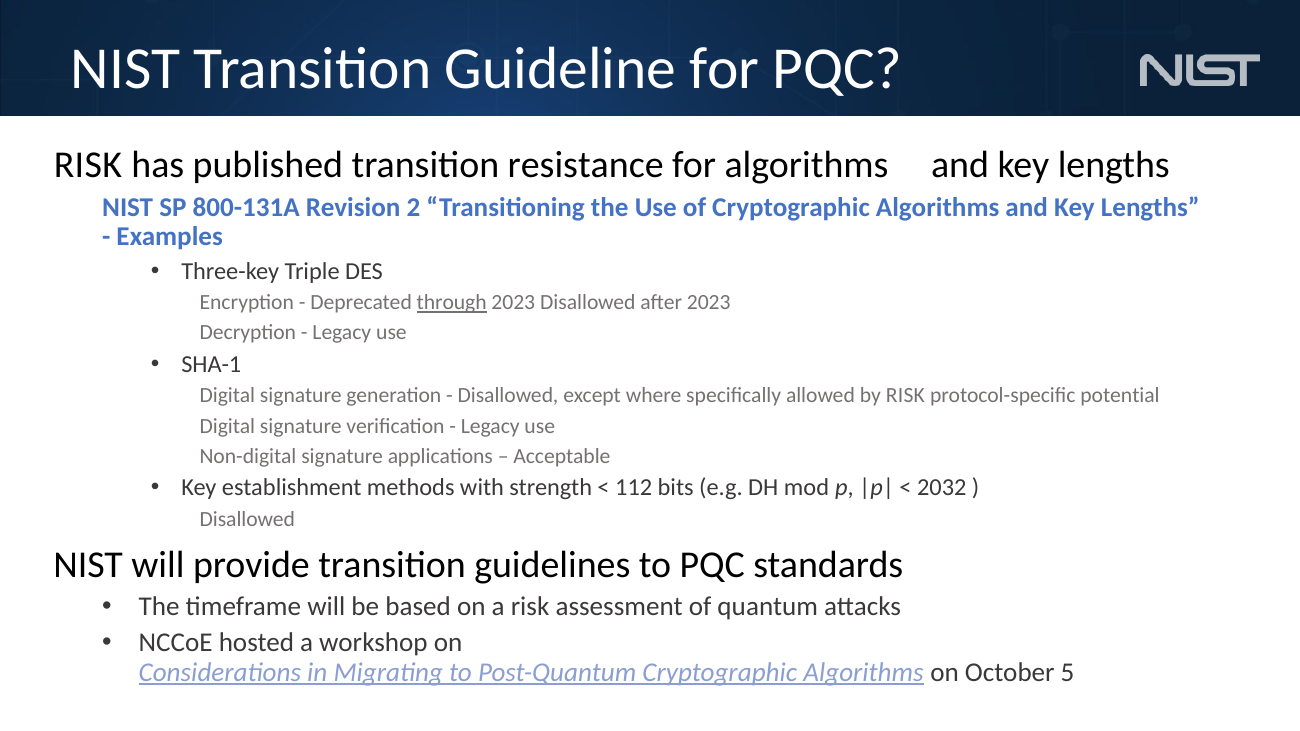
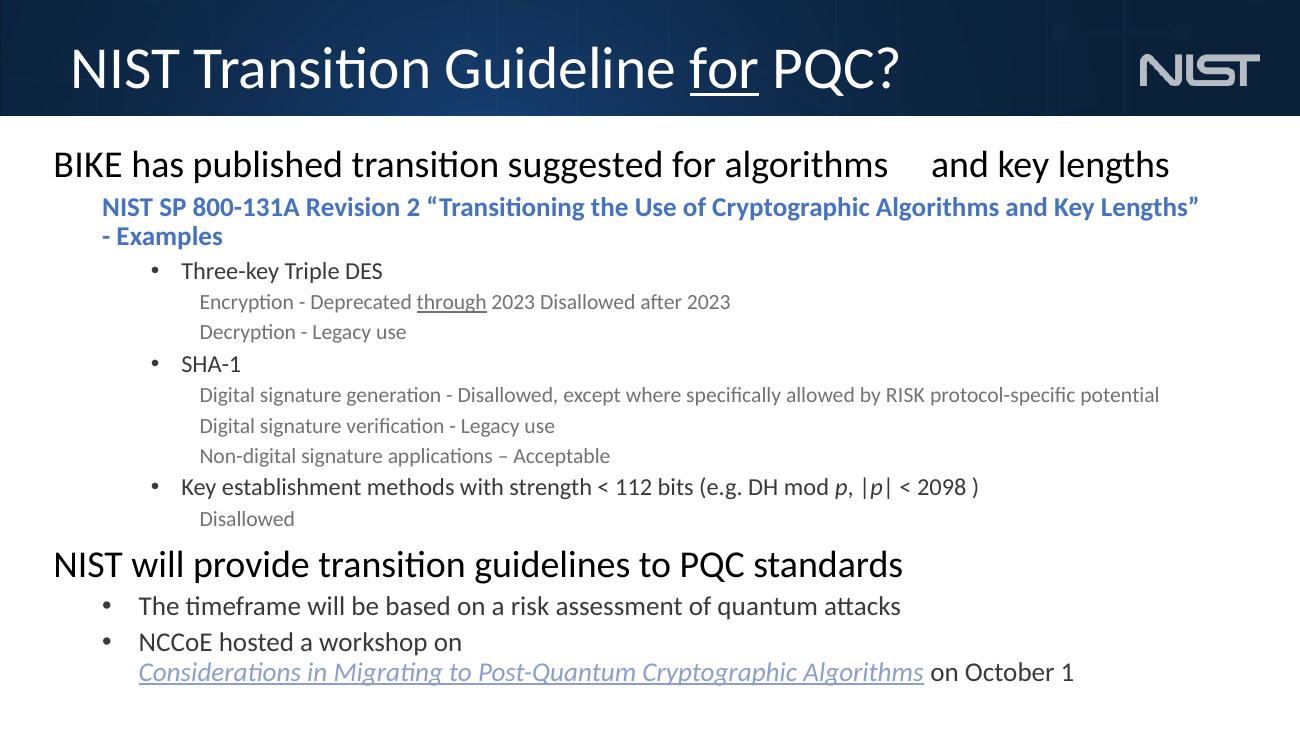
for at (725, 69) underline: none -> present
RISK at (88, 165): RISK -> BIKE
resistance: resistance -> suggested
2032: 2032 -> 2098
5: 5 -> 1
